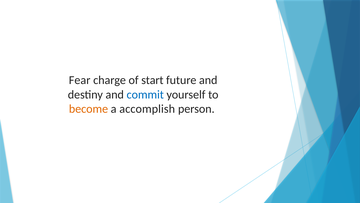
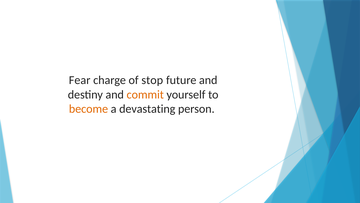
start: start -> stop
commit colour: blue -> orange
accomplish: accomplish -> devastating
